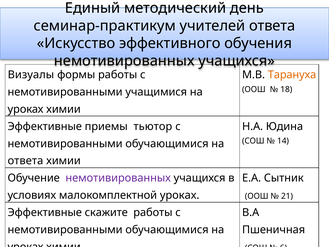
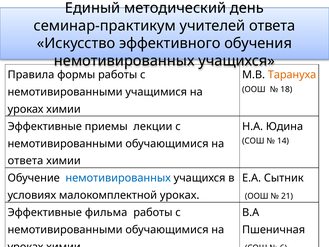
Визуалы: Визуалы -> Правила
приемы тьютор: тьютор -> лекции
немотивированных at (118, 178) colour: purple -> blue
скажите: скажите -> фильма
